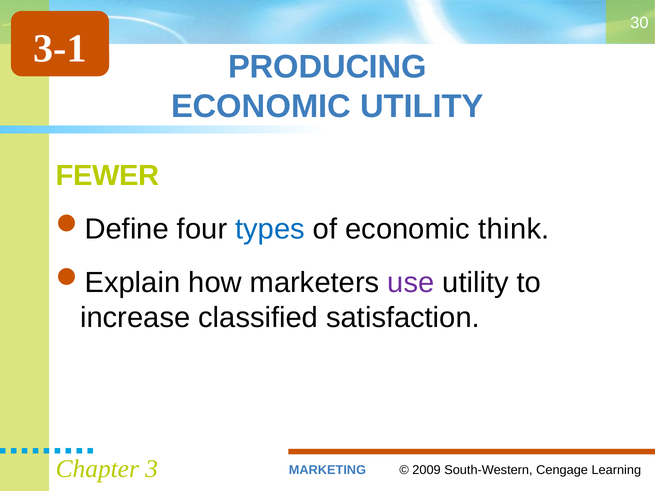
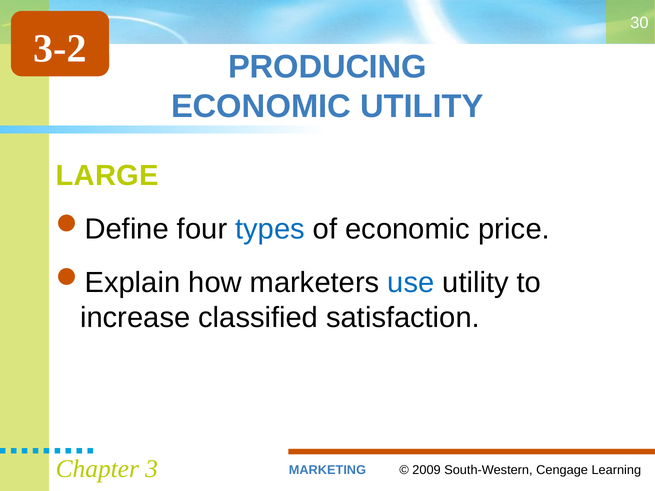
3-1: 3-1 -> 3-2
FEWER: FEWER -> LARGE
think: think -> price
use colour: purple -> blue
